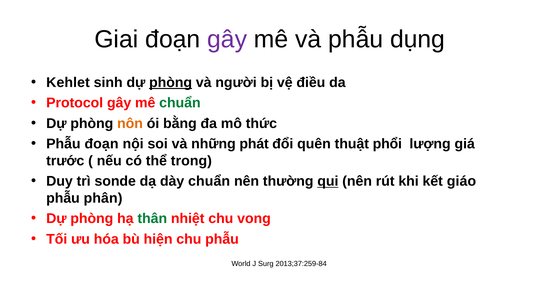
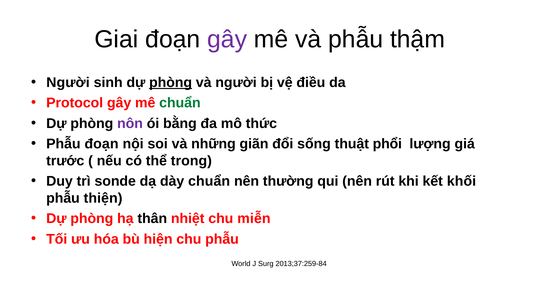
dụng: dụng -> thậm
Kehlet at (68, 82): Kehlet -> Người
nôn colour: orange -> purple
phát: phát -> giãn
quên: quên -> sống
qui underline: present -> none
giáo: giáo -> khối
phân: phân -> thiện
thân colour: green -> black
vong: vong -> miễn
